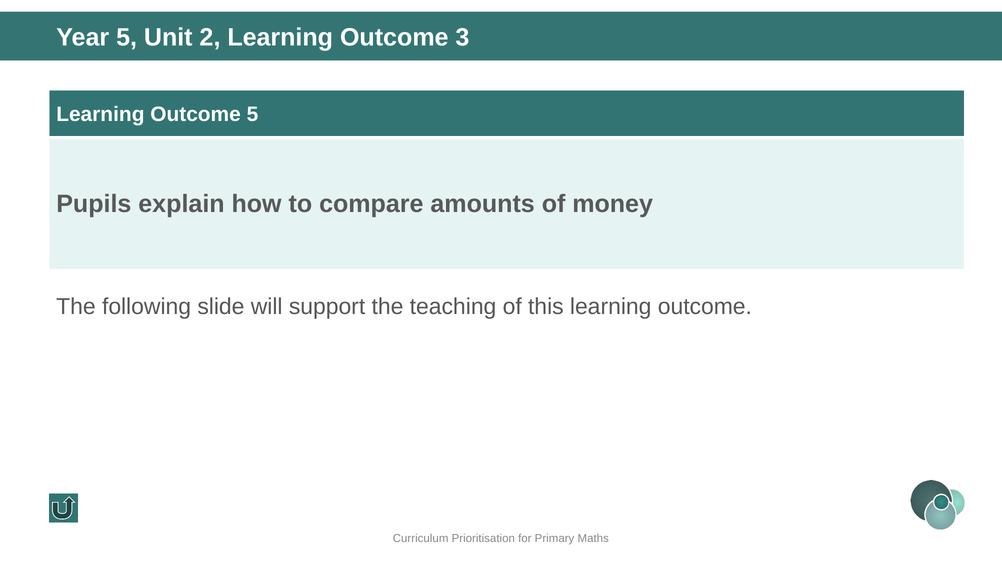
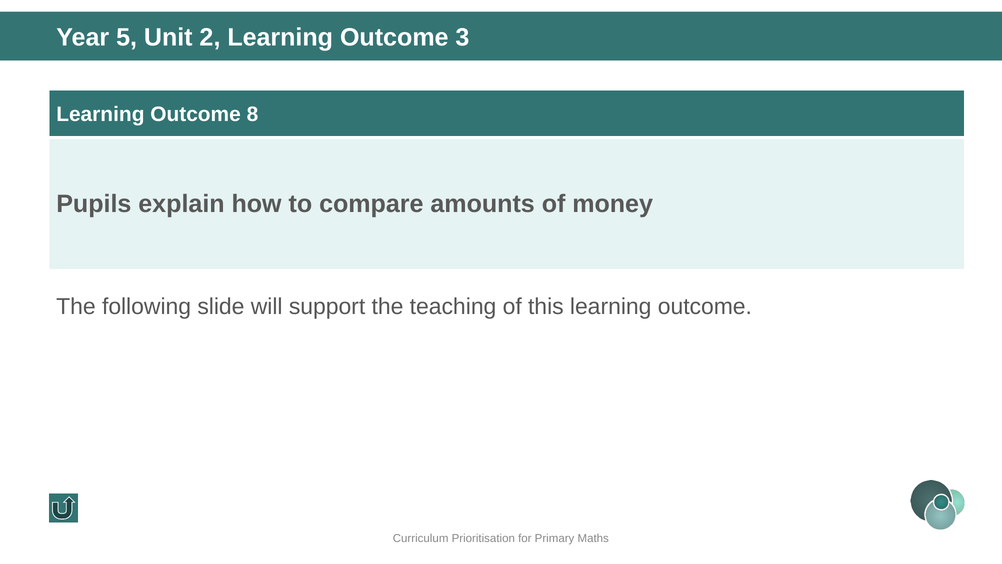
Outcome 5: 5 -> 8
